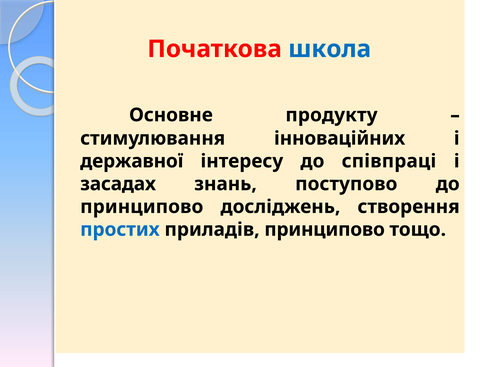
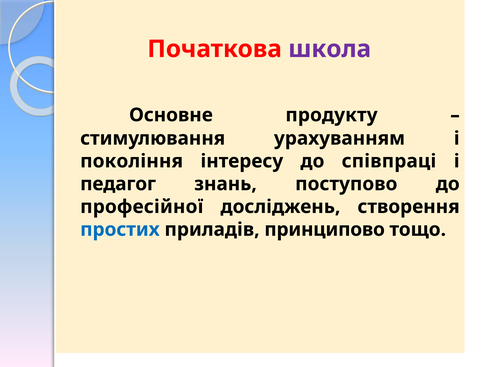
школа colour: blue -> purple
інноваційних: інноваційних -> урахуванням
державної: державної -> покоління
засадах: засадах -> педагог
принципово at (142, 207): принципово -> професійної
